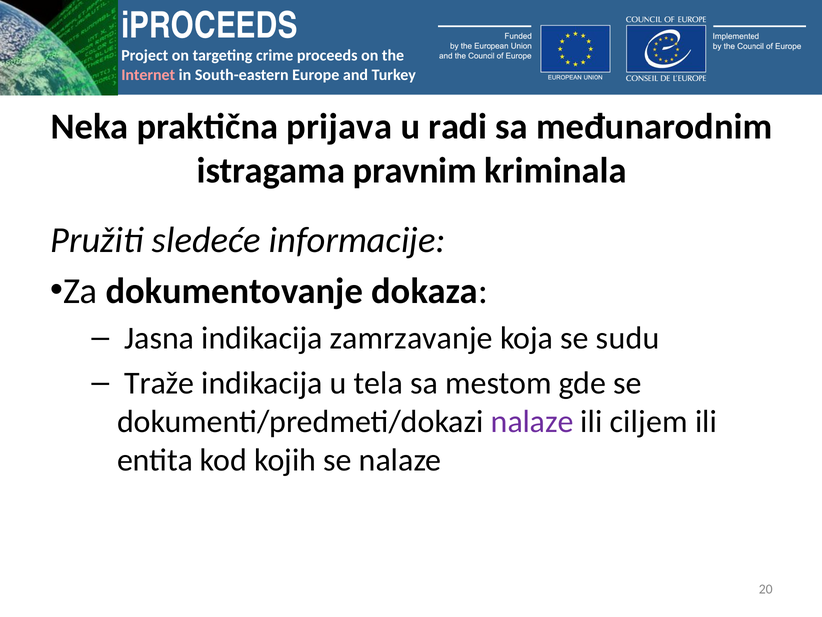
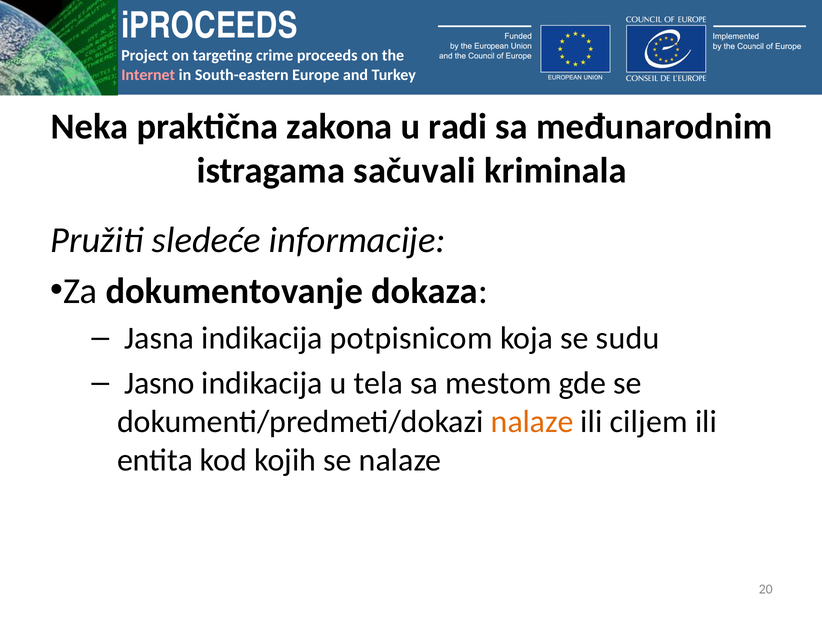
prijava: prijava -> zakona
pravnim: pravnim -> sačuvali
zamrzavanje: zamrzavanje -> potpisnicom
Traže: Traže -> Jasno
nalaze at (532, 421) colour: purple -> orange
